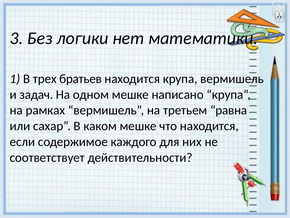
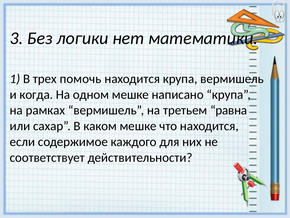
братьев: братьев -> помочь
задач: задач -> когда
